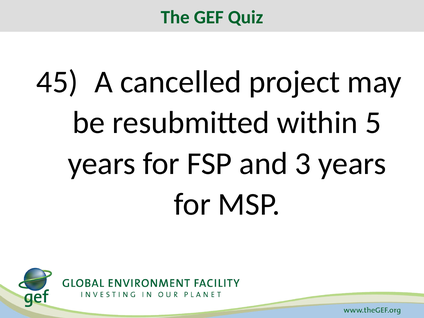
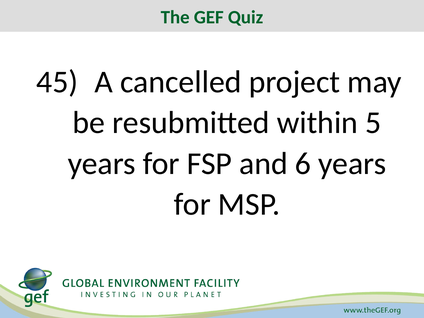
3: 3 -> 6
